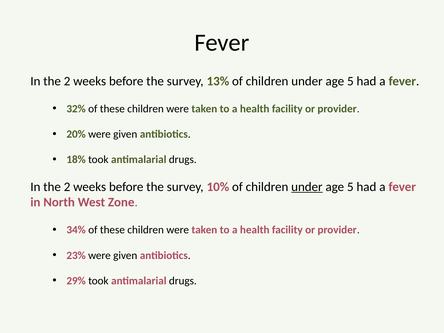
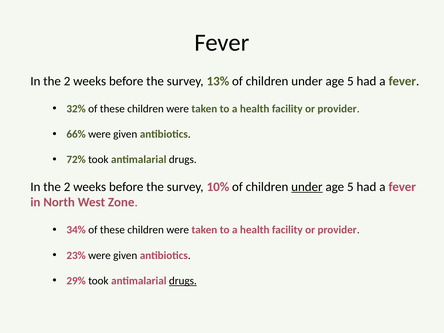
20%: 20% -> 66%
18%: 18% -> 72%
drugs at (183, 281) underline: none -> present
